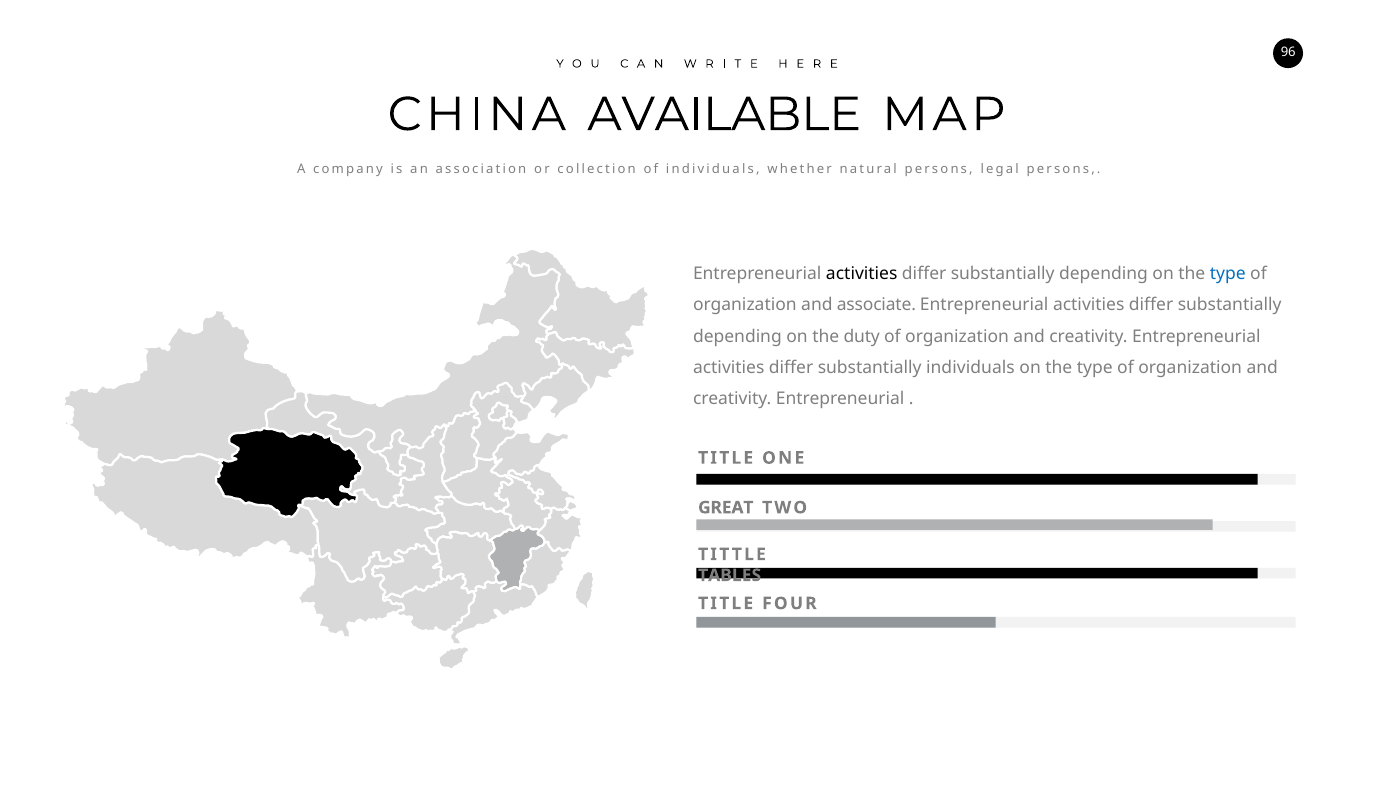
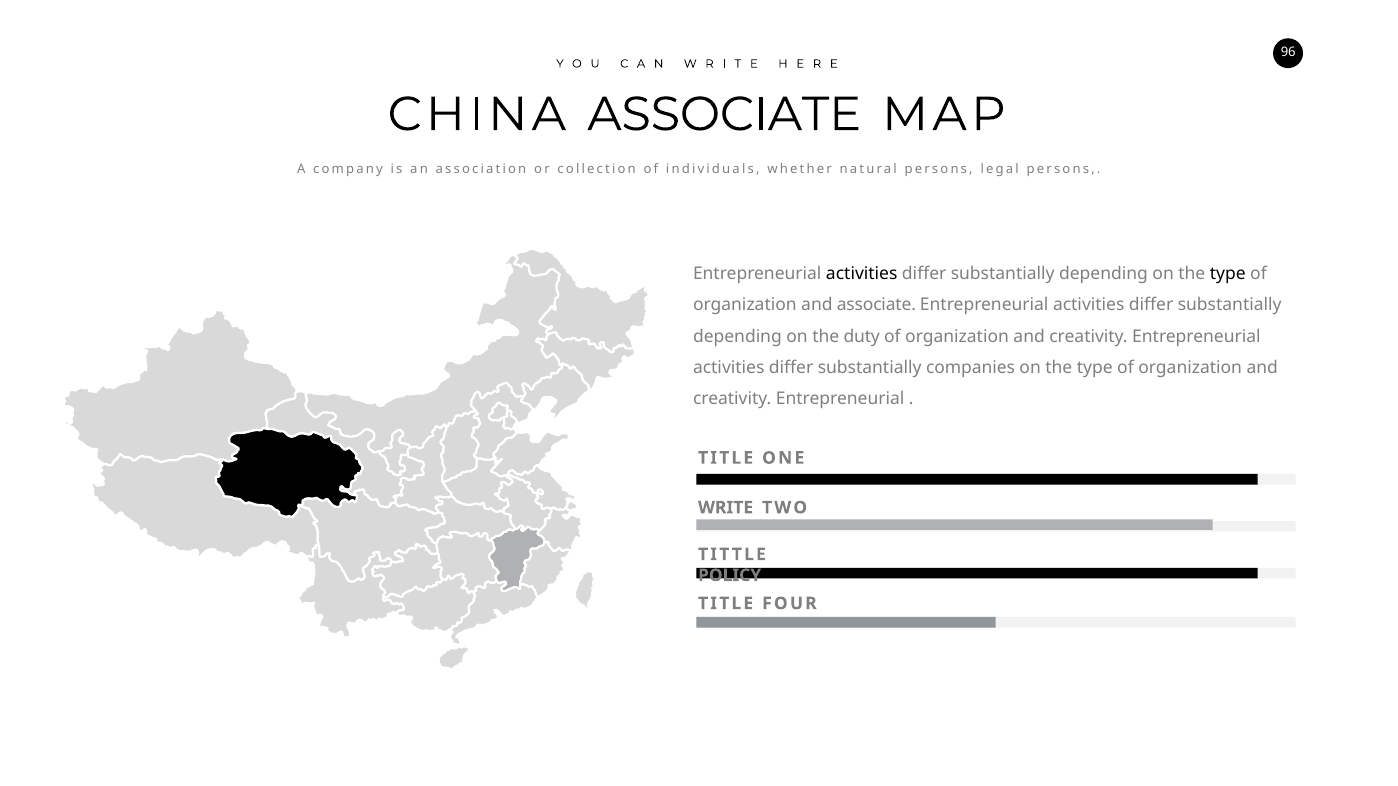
CHINA AVAILABLE: AVAILABLE -> ASSOCIATE
type at (1228, 274) colour: blue -> black
substantially individuals: individuals -> companies
GREAT: GREAT -> WRITE
TABLES: TABLES -> POLICY
